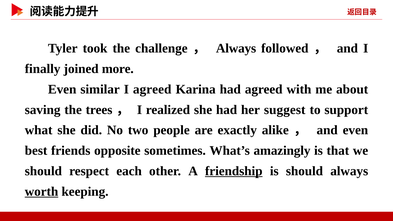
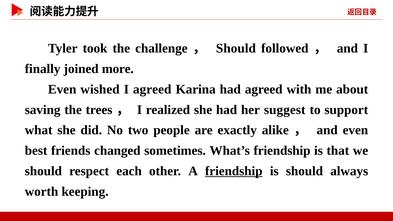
Always at (236, 48): Always -> Should
similar: similar -> wished
opposite: opposite -> changed
What’s amazingly: amazingly -> friendship
worth underline: present -> none
